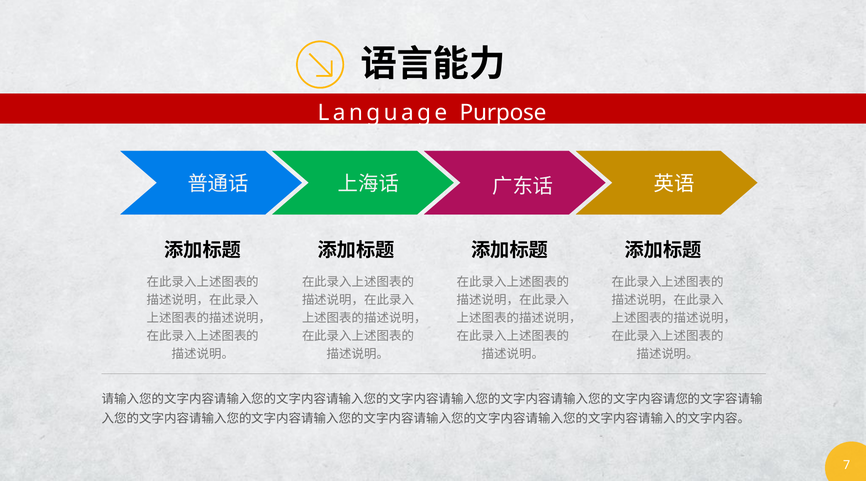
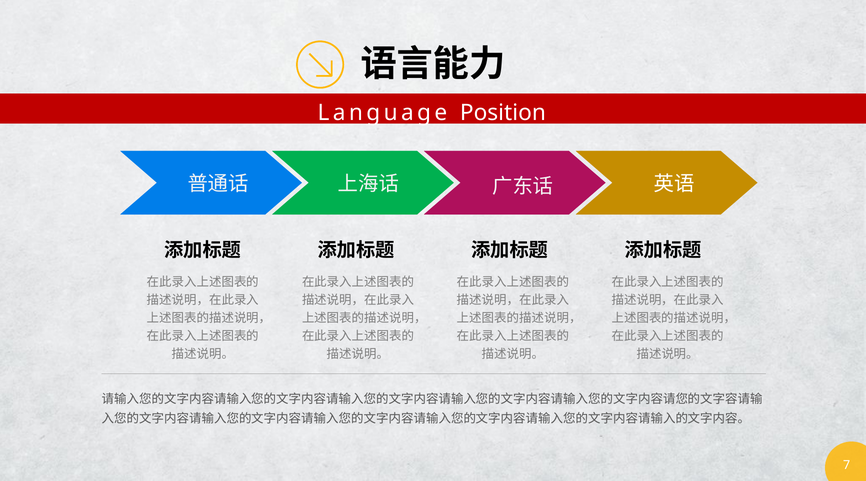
Purpose: Purpose -> Position
